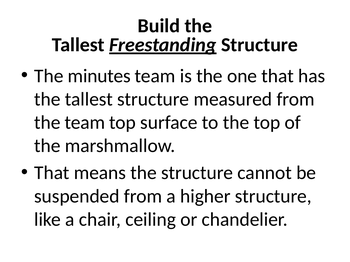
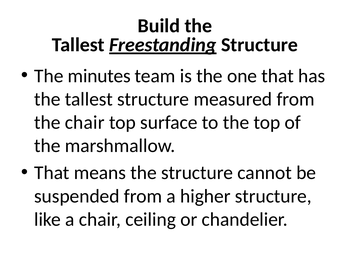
the team: team -> chair
